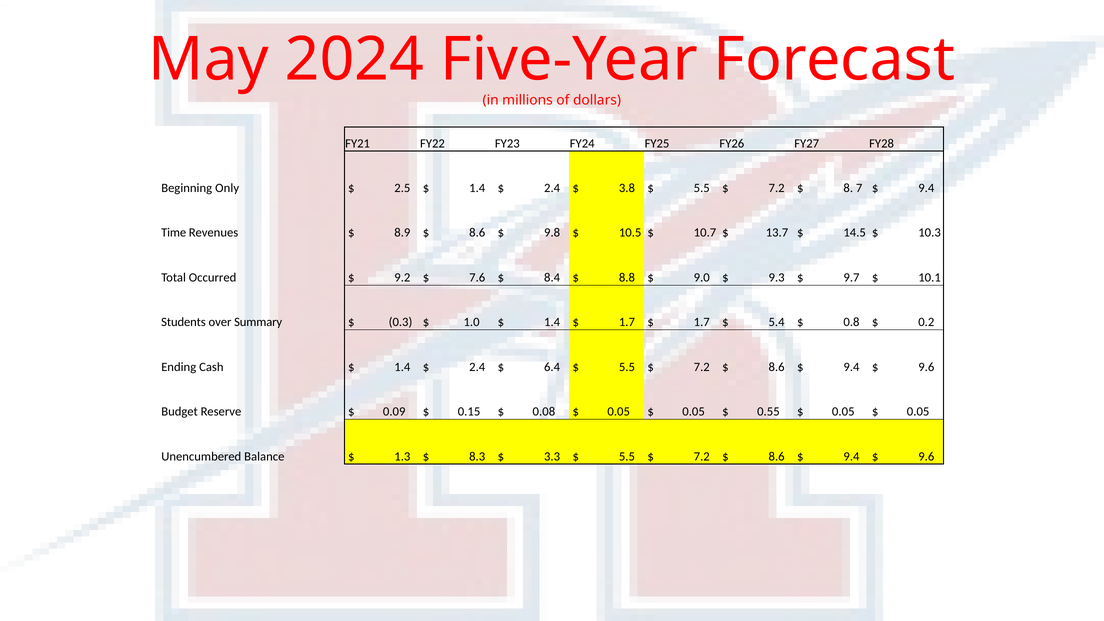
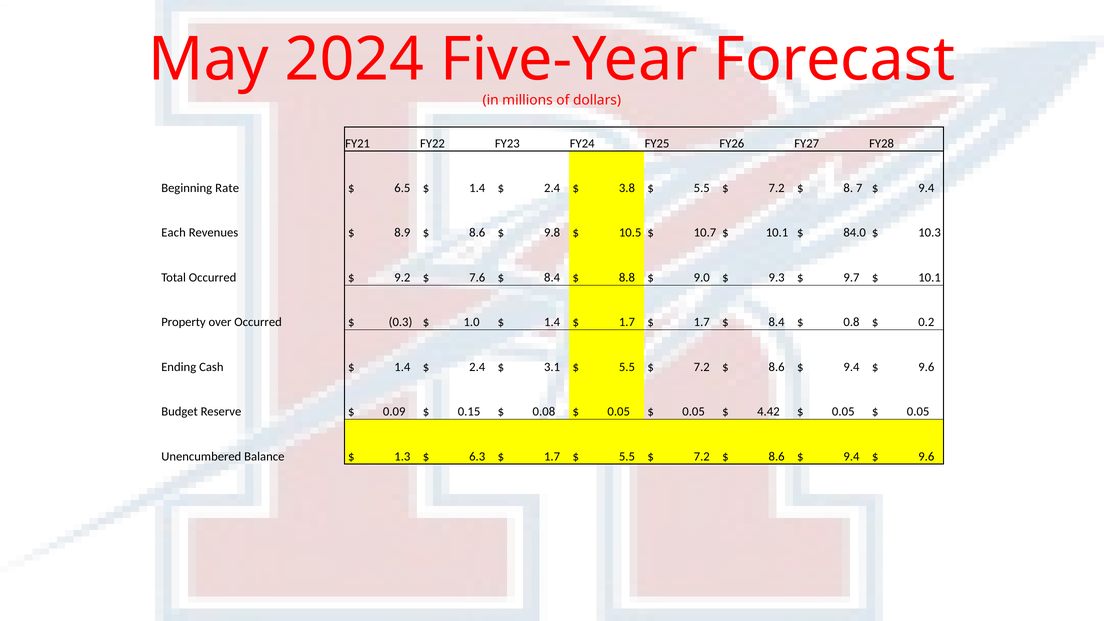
Only: Only -> Rate
2.5: 2.5 -> 6.5
Time: Time -> Each
13.7 at (777, 233): 13.7 -> 10.1
14.5: 14.5 -> 84.0
Students: Students -> Property
over Summary: Summary -> Occurred
5.4 at (777, 322): 5.4 -> 8.4
6.4: 6.4 -> 3.1
0.55: 0.55 -> 4.42
8.3: 8.3 -> 6.3
3.3 at (552, 456): 3.3 -> 1.7
